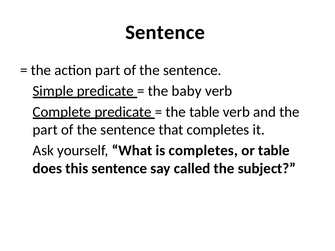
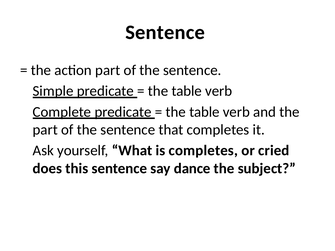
baby at (187, 91): baby -> table
or table: table -> cried
called: called -> dance
